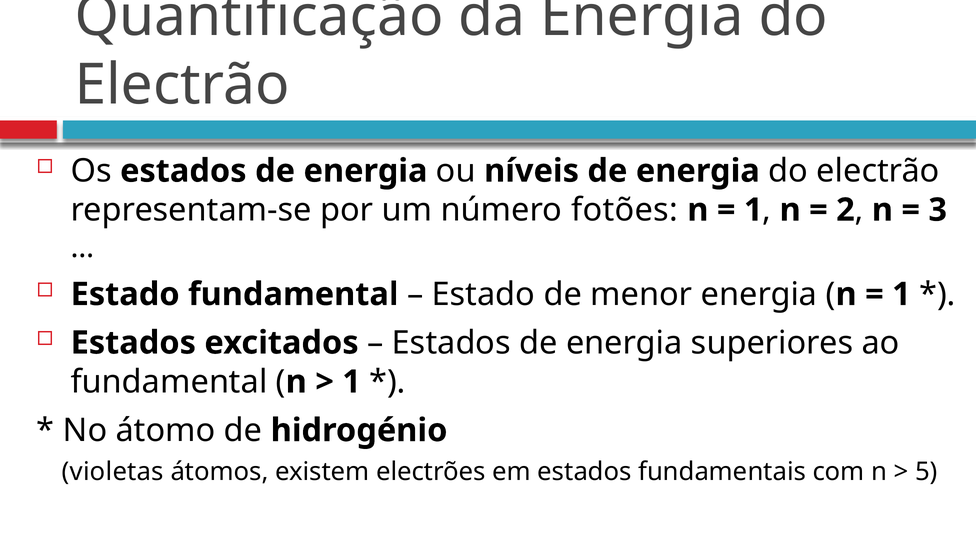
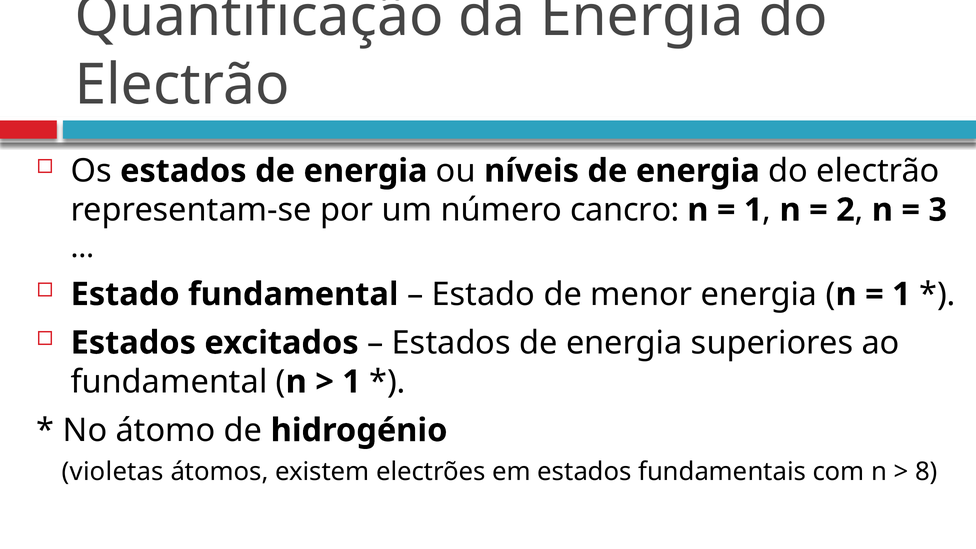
fotões: fotões -> cancro
5: 5 -> 8
